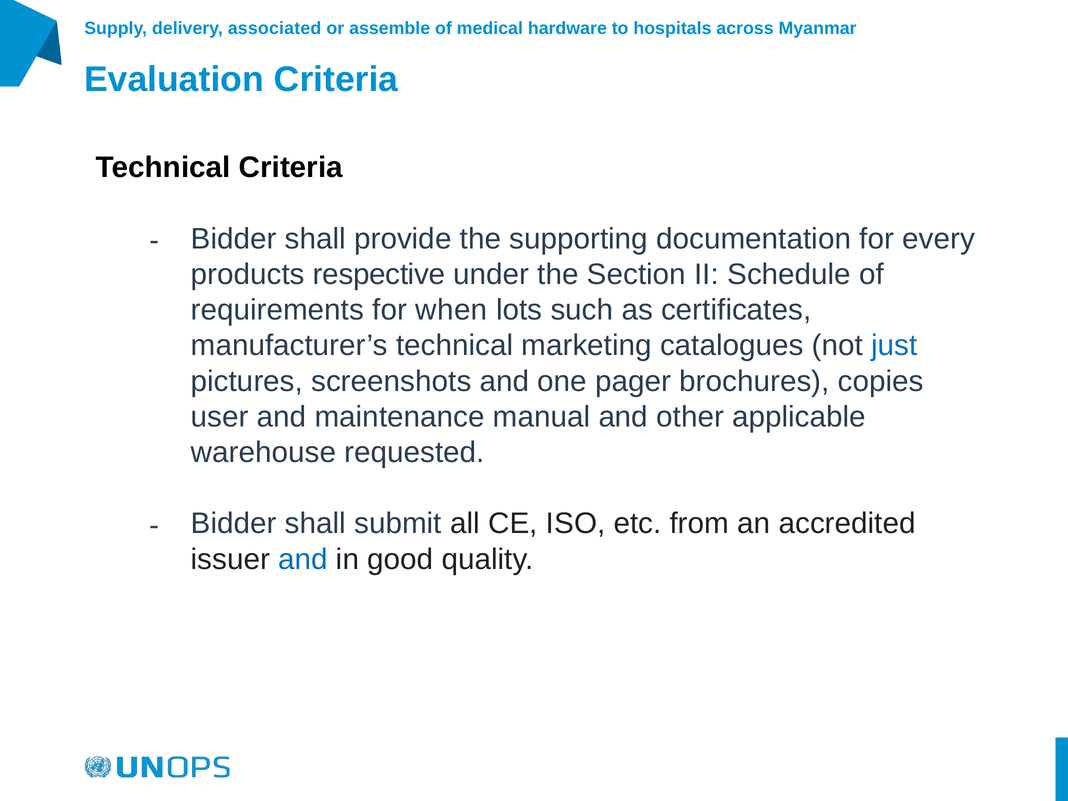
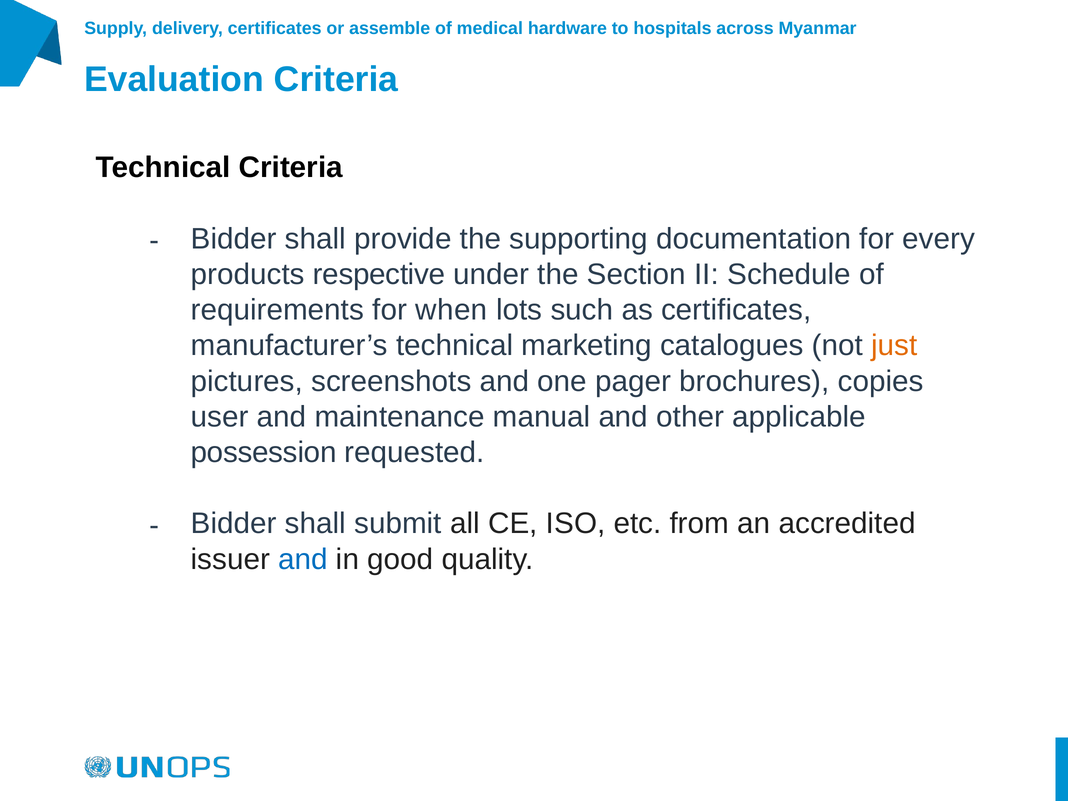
delivery associated: associated -> certificates
just colour: blue -> orange
warehouse: warehouse -> possession
